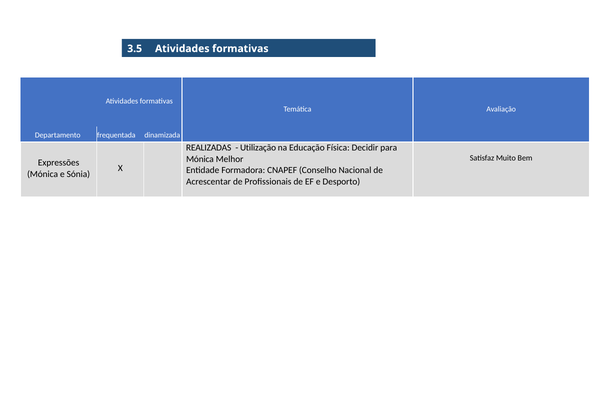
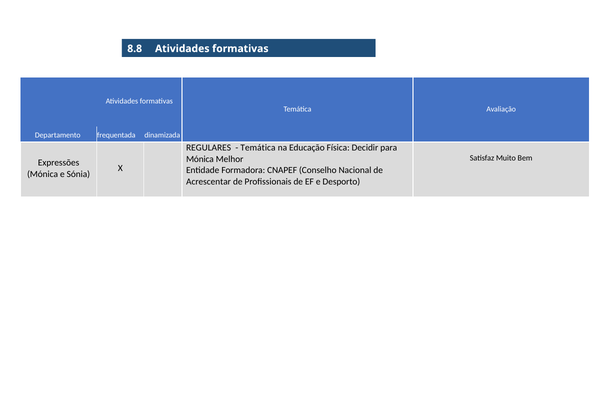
3.5: 3.5 -> 8.8
REALIZADAS: REALIZADAS -> REGULARES
Utilização at (258, 148): Utilização -> Temática
